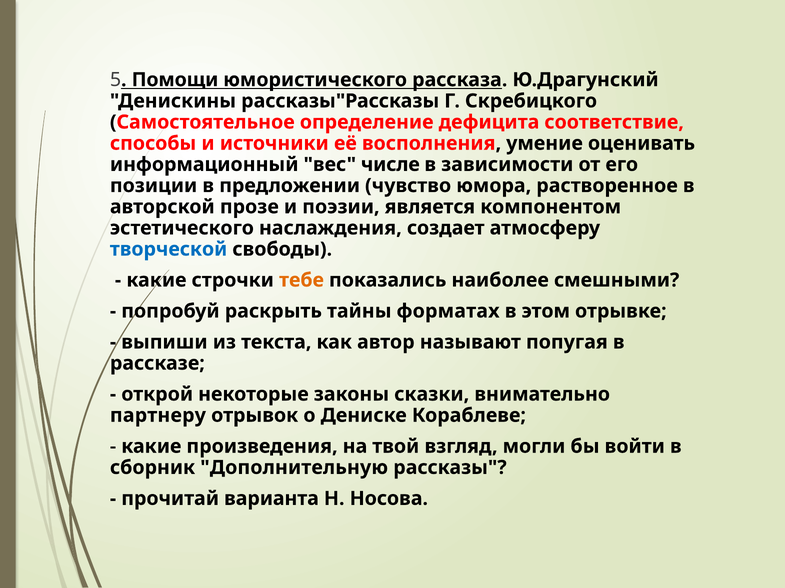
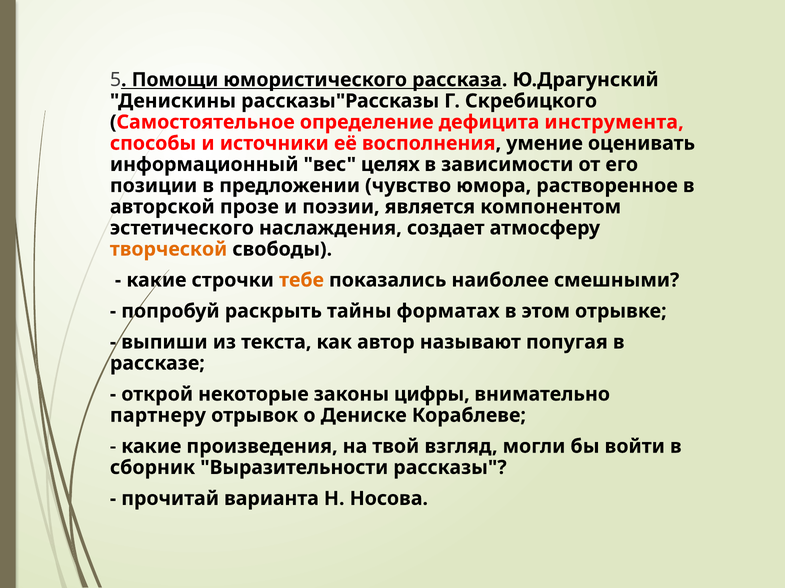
соответствие: соответствие -> инструмента
числе: числе -> целях
творческой colour: blue -> orange
сказки: сказки -> цифры
Дополнительную: Дополнительную -> Выразительности
